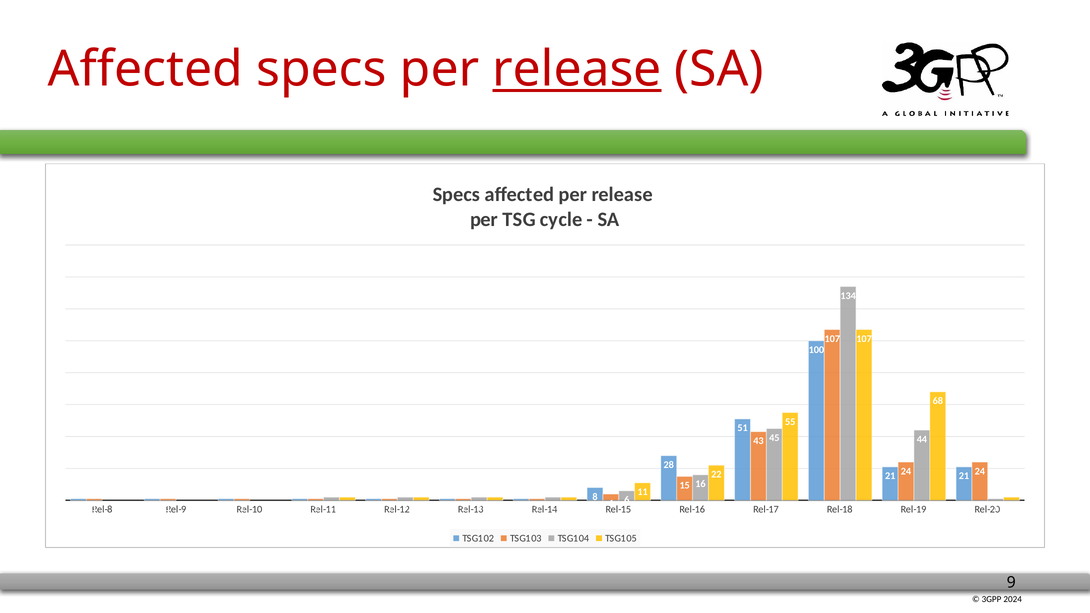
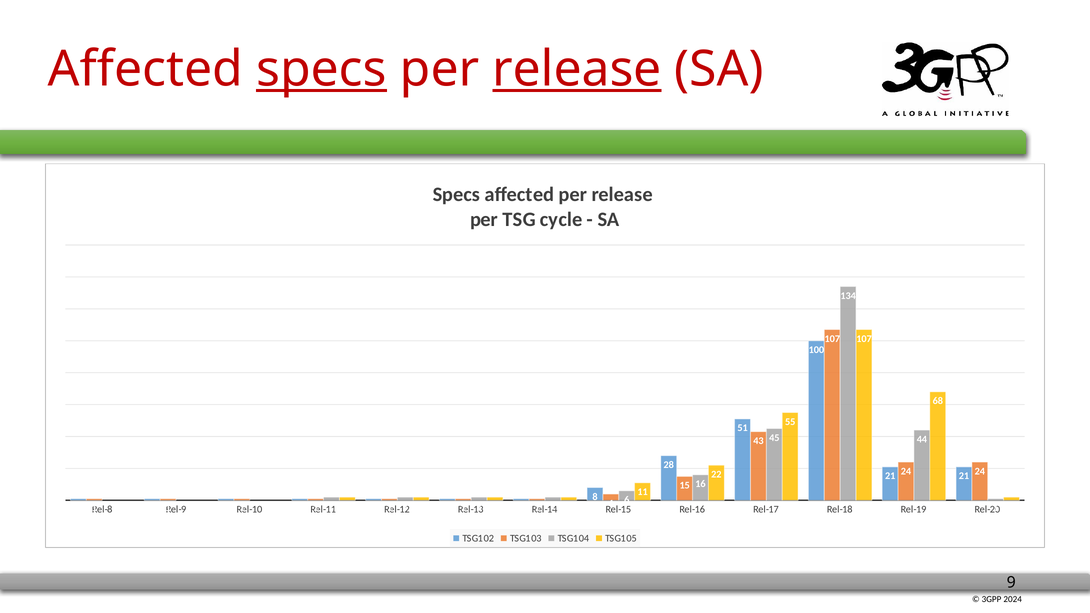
specs at (321, 69) underline: none -> present
